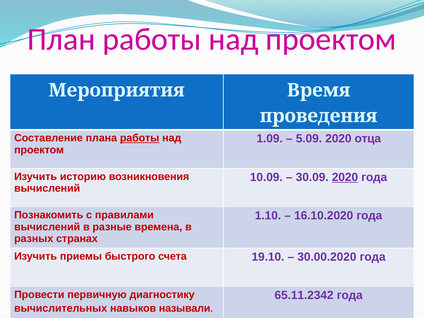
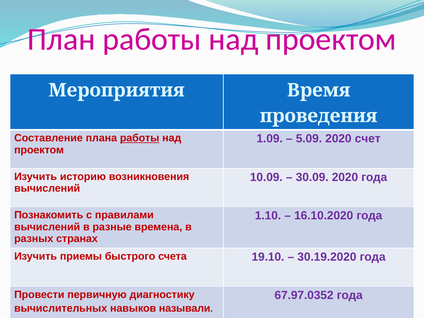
отца: отца -> счет
2020 at (345, 177) underline: present -> none
30.00.2020: 30.00.2020 -> 30.19.2020
65.11.2342: 65.11.2342 -> 67.97.0352
